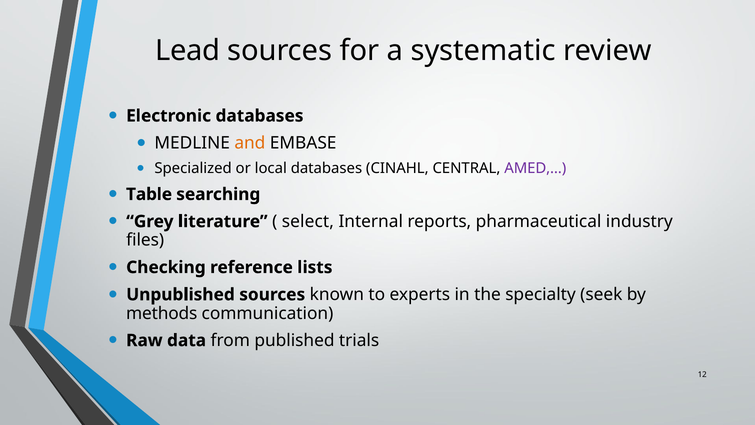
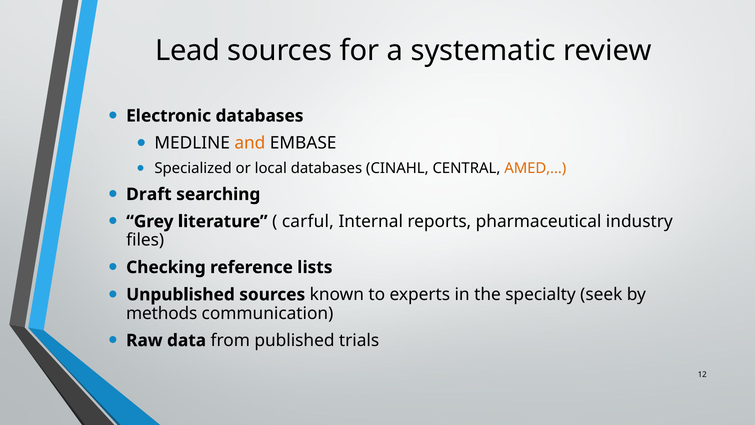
AMED,… colour: purple -> orange
Table: Table -> Draft
select: select -> carful
